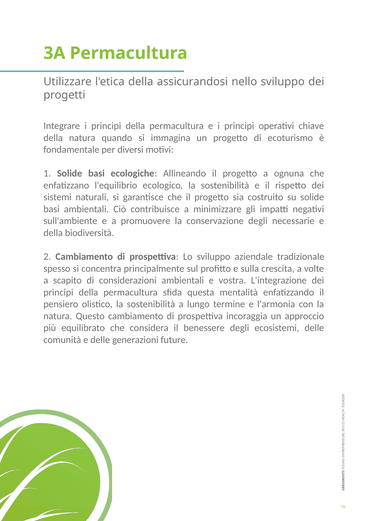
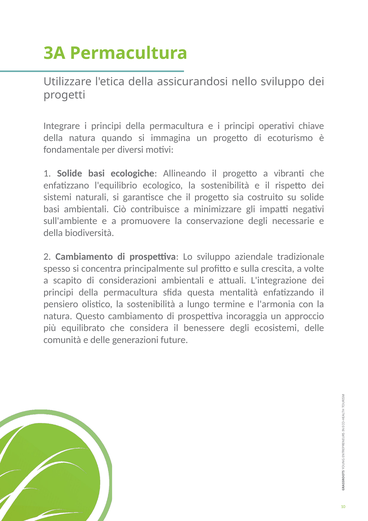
ognuna: ognuna -> vibranti
vostra: vostra -> attuali
